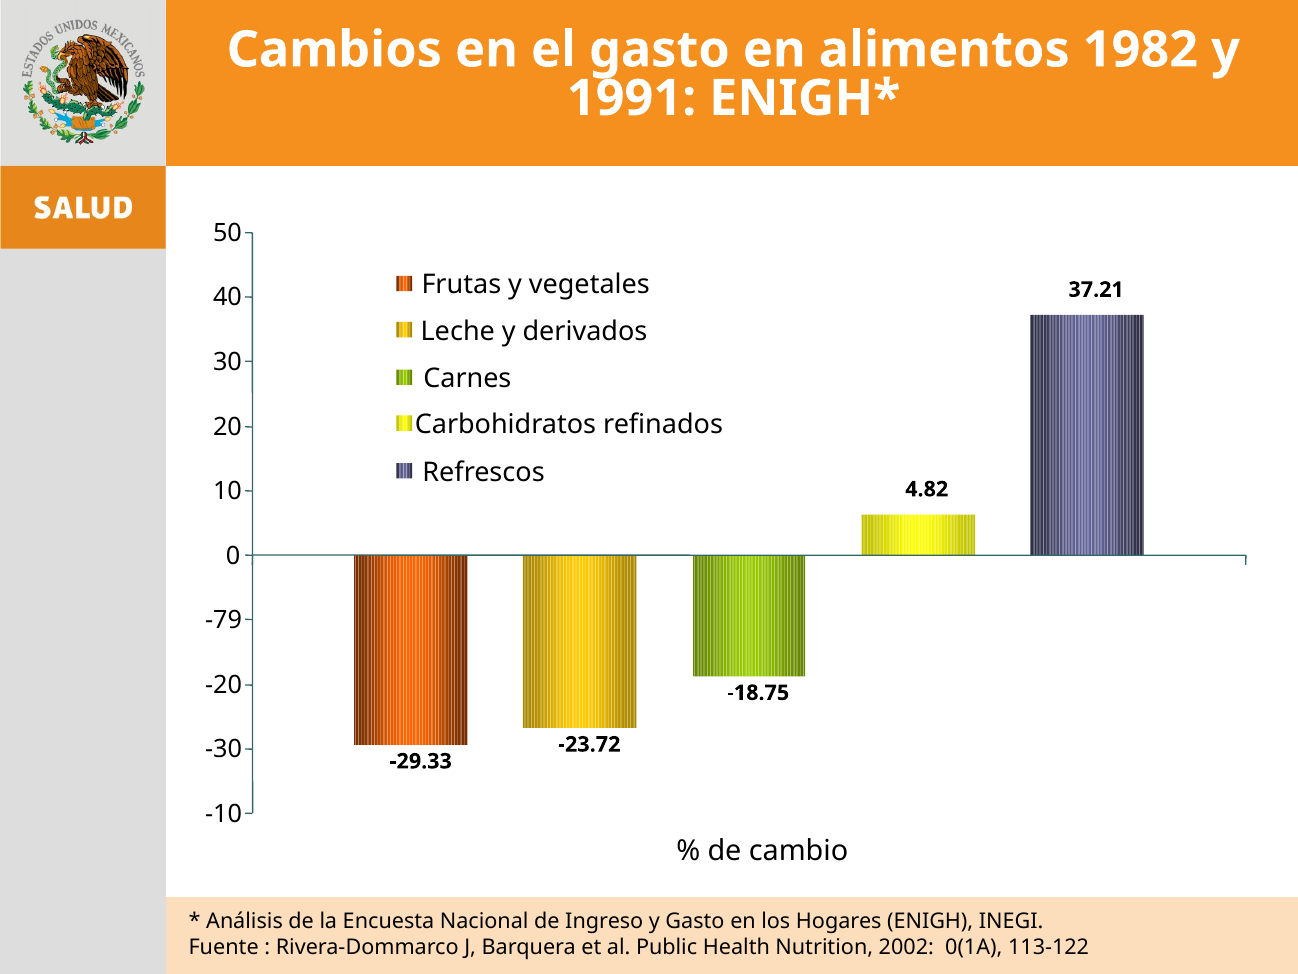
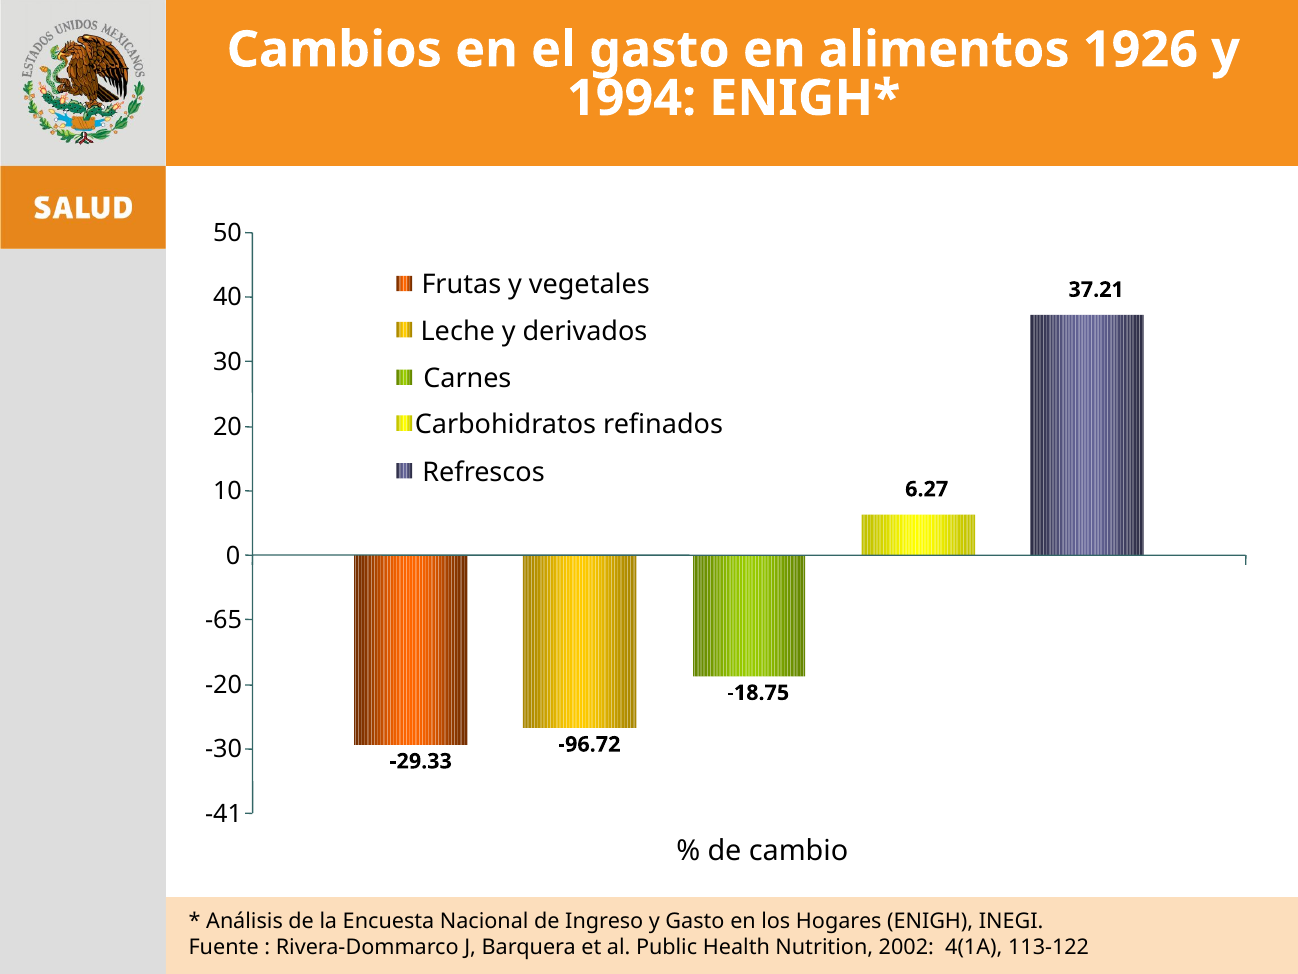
1982: 1982 -> 1926
1991: 1991 -> 1994
4.82: 4.82 -> 6.27
-79: -79 -> -65
-23.72: -23.72 -> -96.72
-10: -10 -> -41
0(1A: 0(1A -> 4(1A
